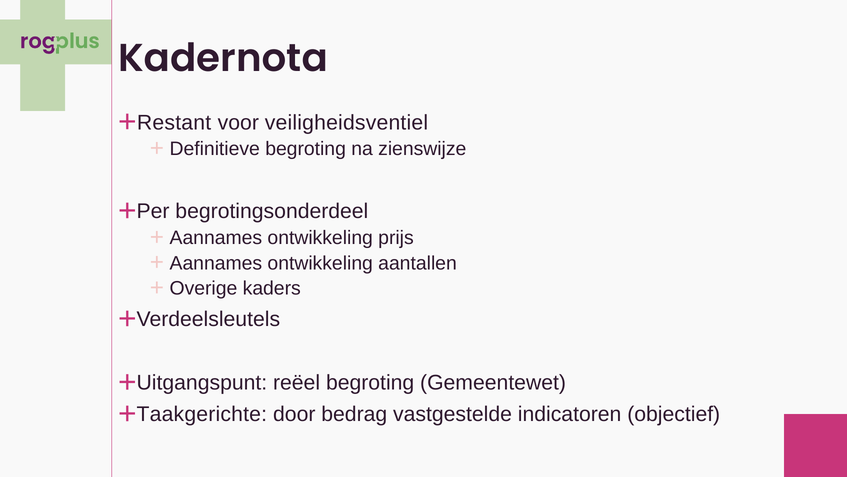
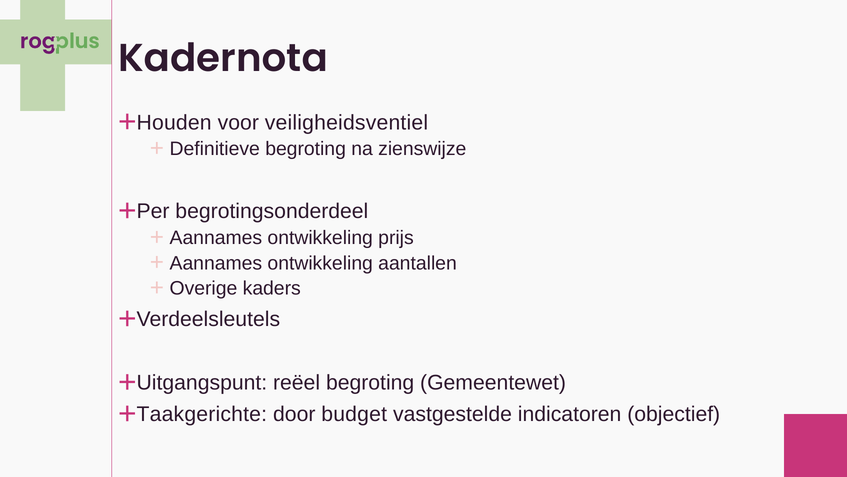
Restant: Restant -> Houden
bedrag: bedrag -> budget
